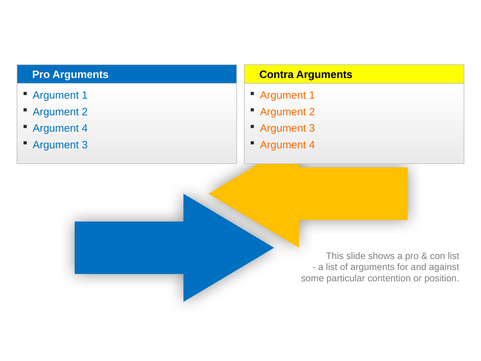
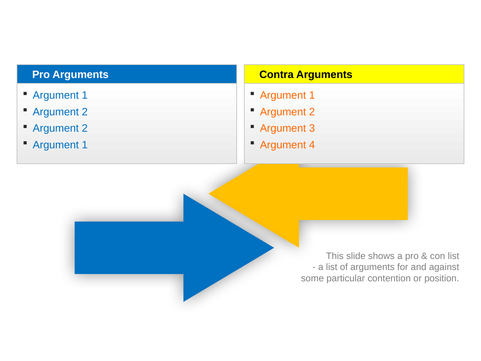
4 at (85, 128): 4 -> 2
3 at (85, 145): 3 -> 1
